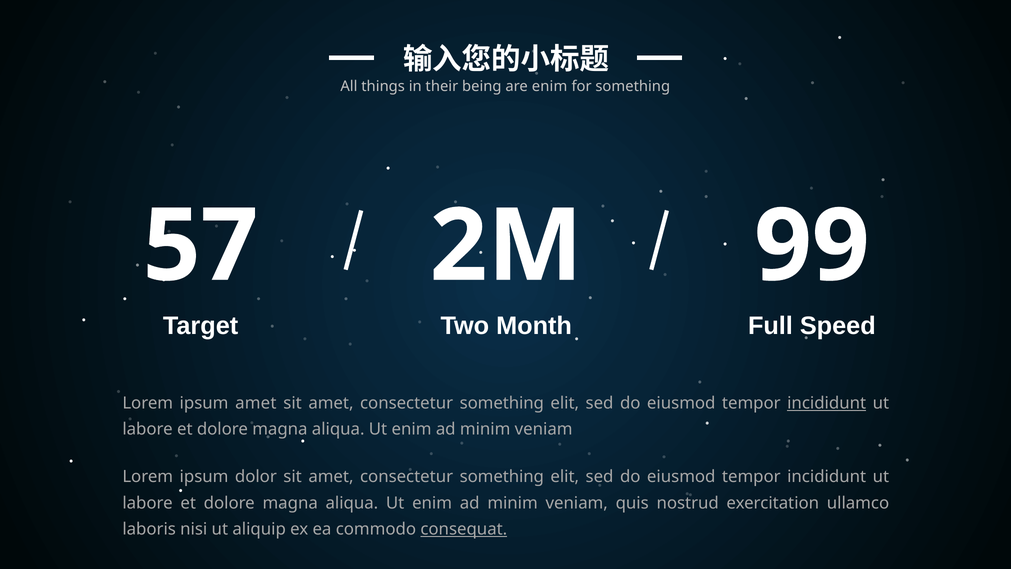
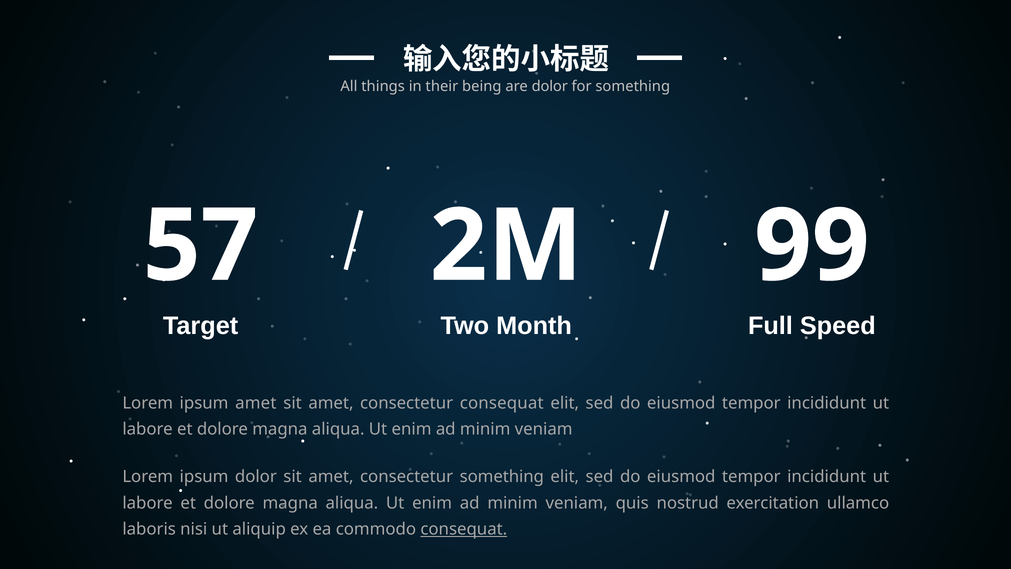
are enim: enim -> dolor
something at (502, 403): something -> consequat
incididunt at (827, 403) underline: present -> none
